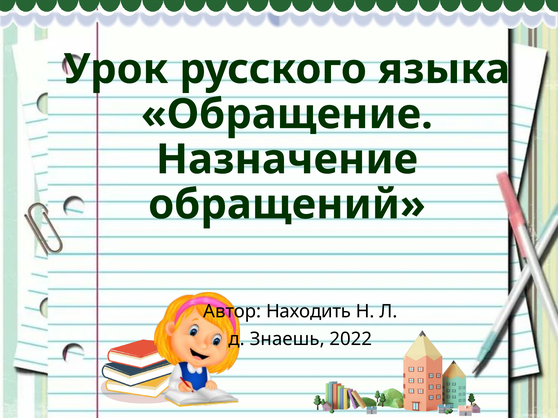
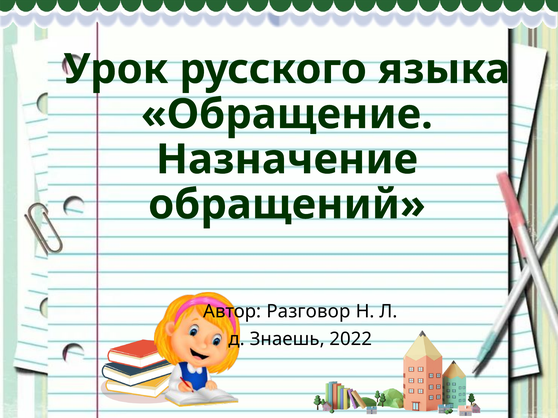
Находить: Находить -> Разговор
